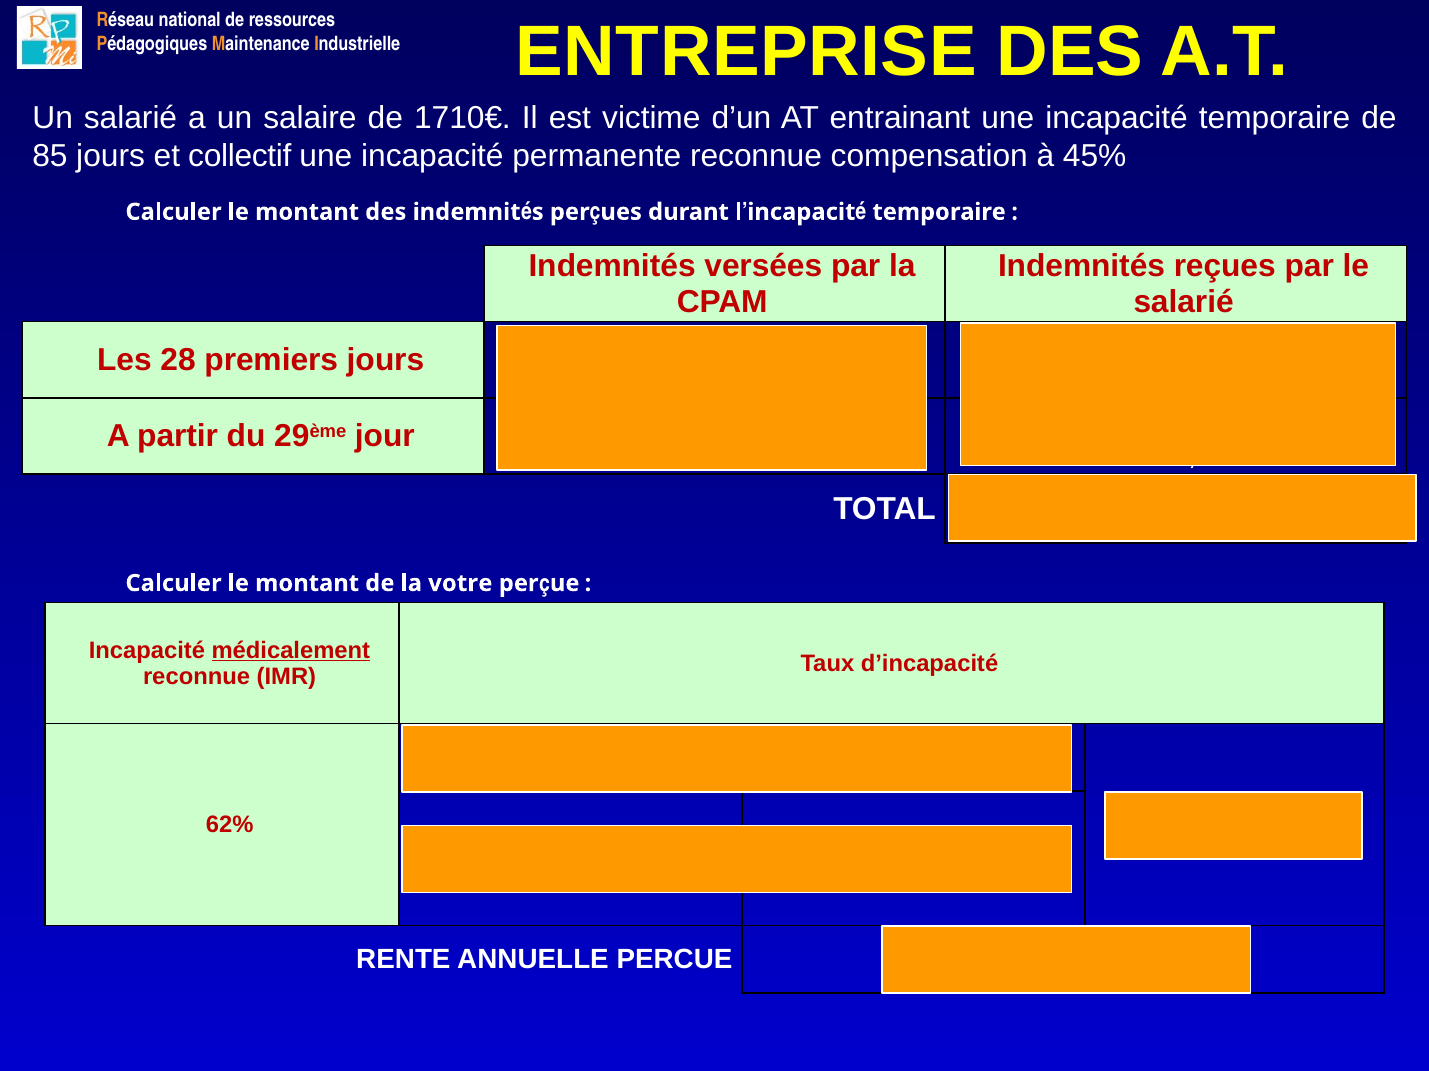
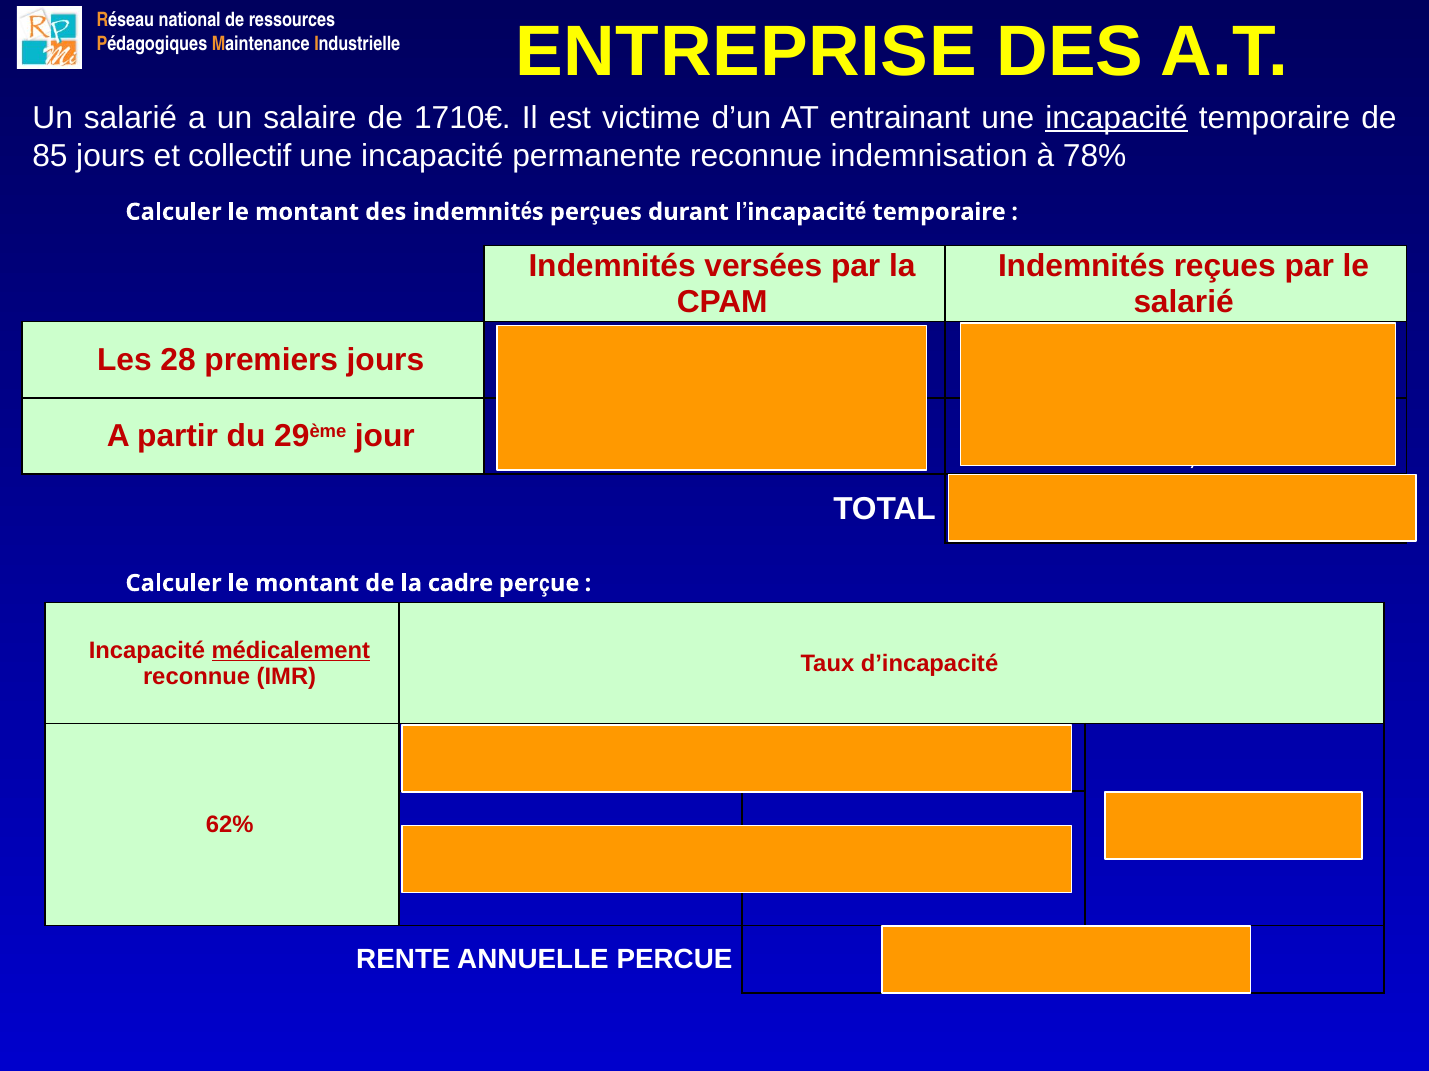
incapacité at (1117, 118) underline: none -> present
compensation: compensation -> indemnisation
45%: 45% -> 78%
votre: votre -> cadre
